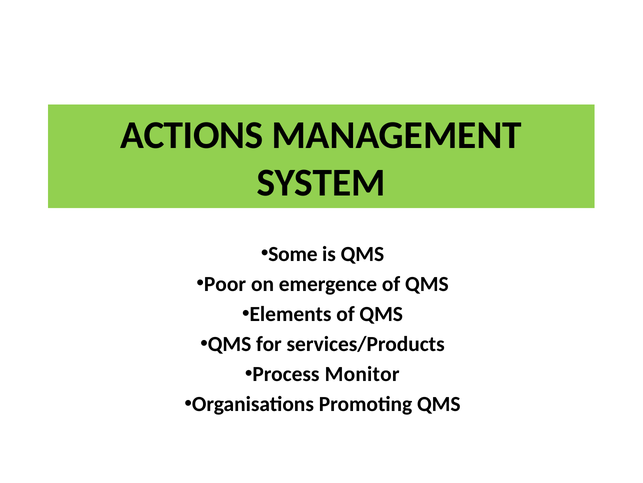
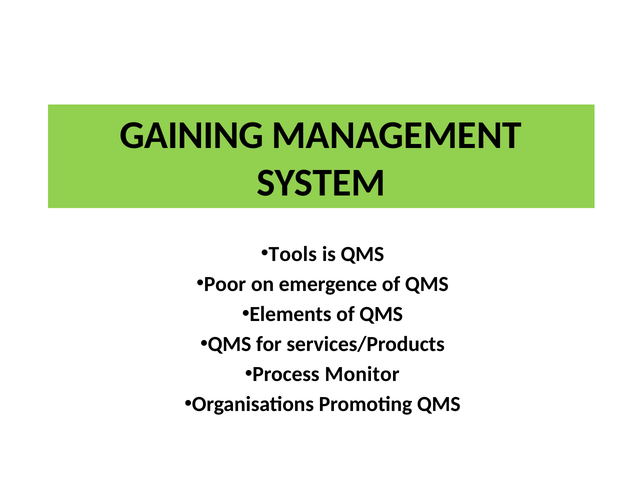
ACTIONS: ACTIONS -> GAINING
Some: Some -> Tools
